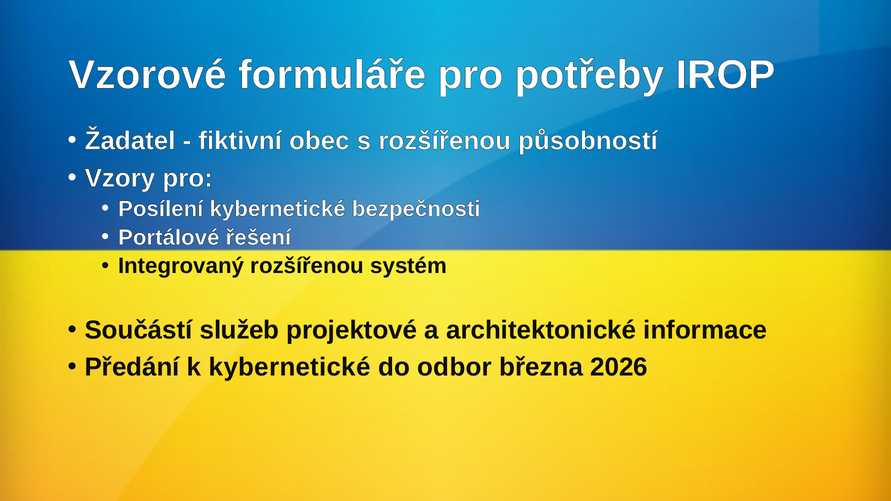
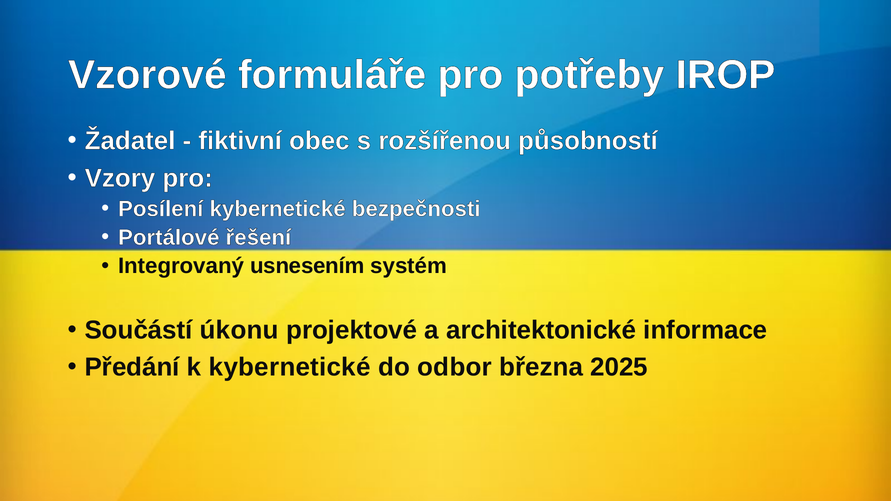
Integrovaný rozšířenou: rozšířenou -> usnesením
služeb: služeb -> úkonu
2026: 2026 -> 2025
